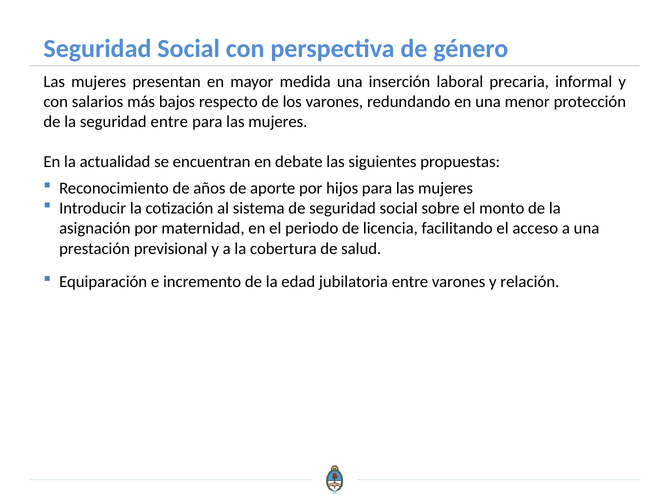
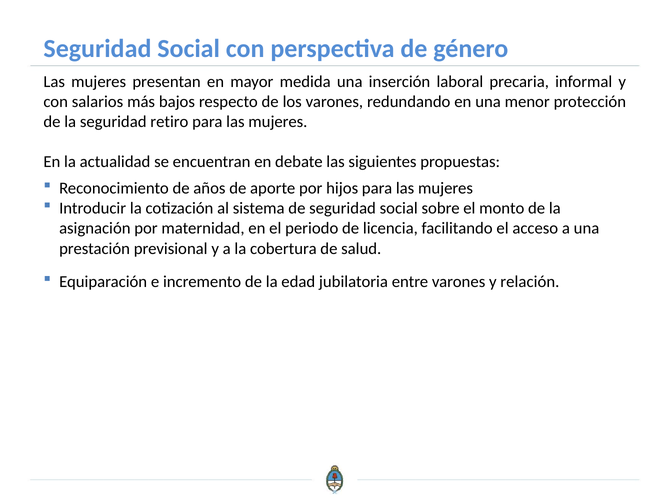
seguridad entre: entre -> retiro
